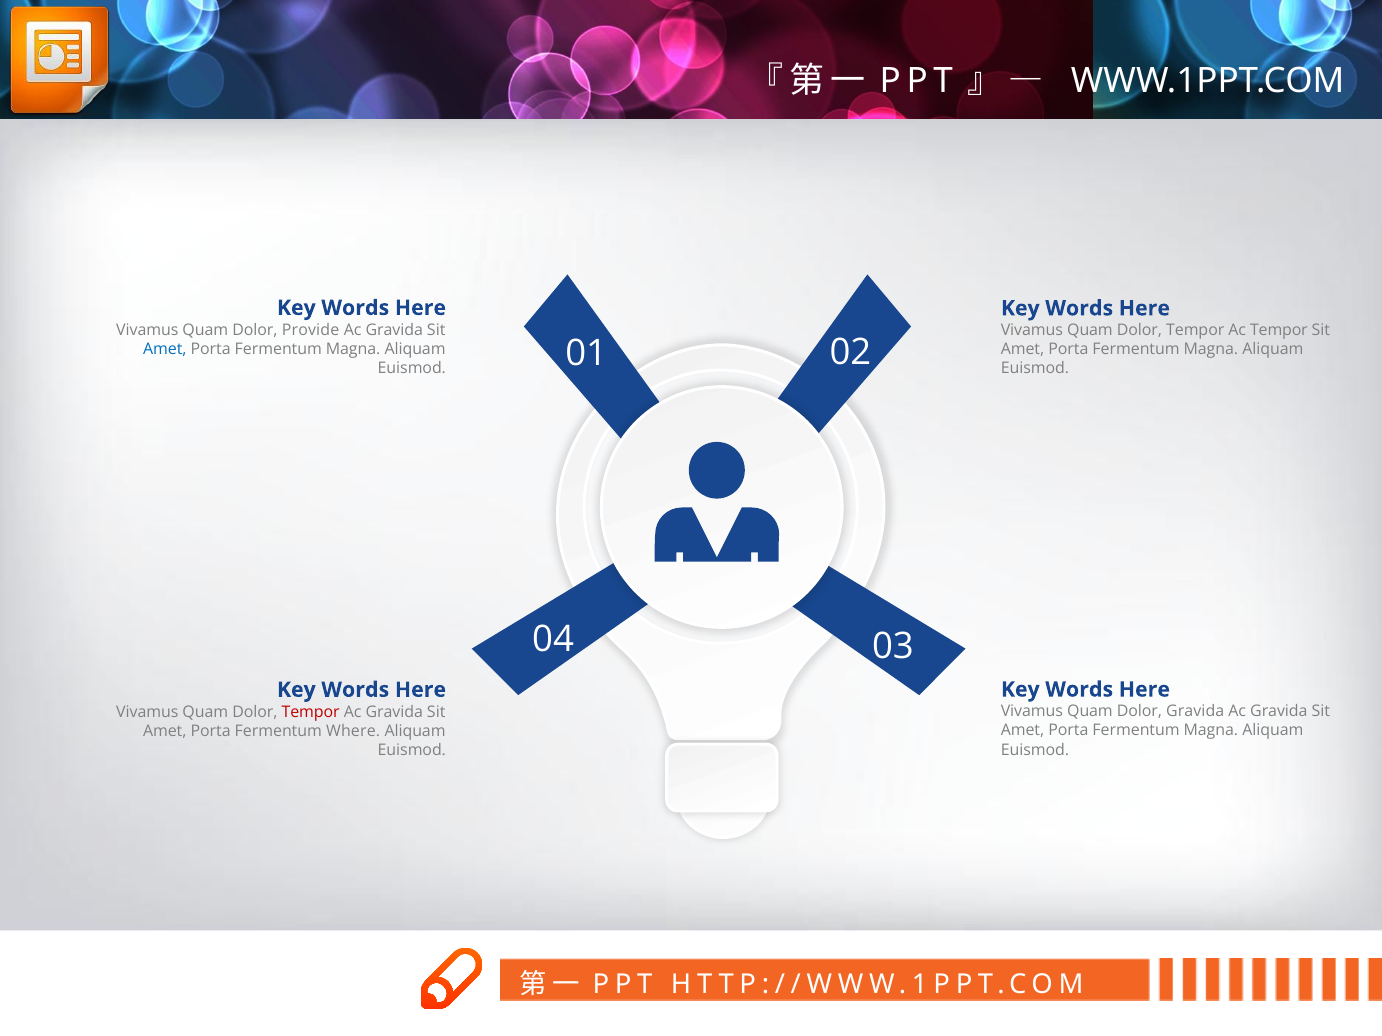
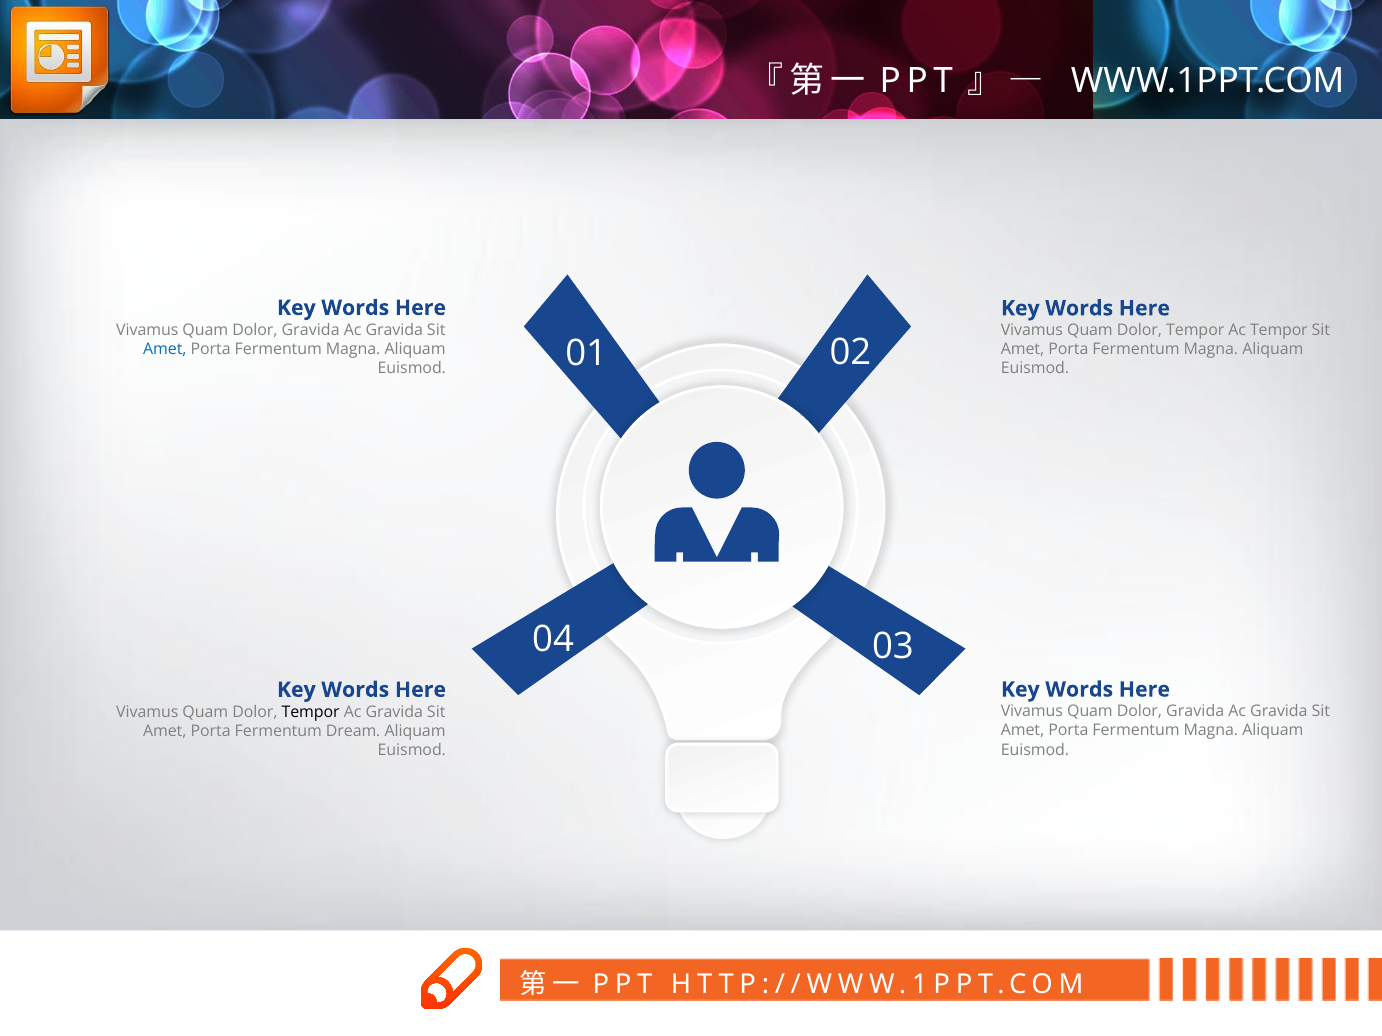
Provide at (311, 330): Provide -> Gravida
Tempor at (311, 712) colour: red -> black
Where: Where -> Dream
